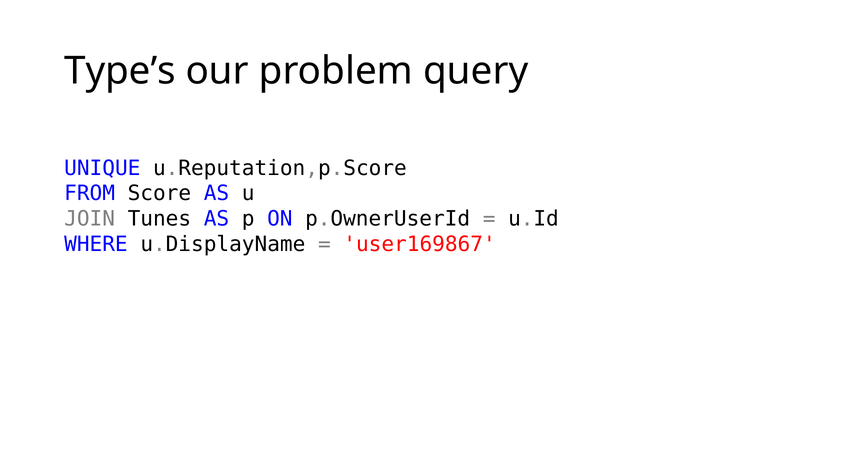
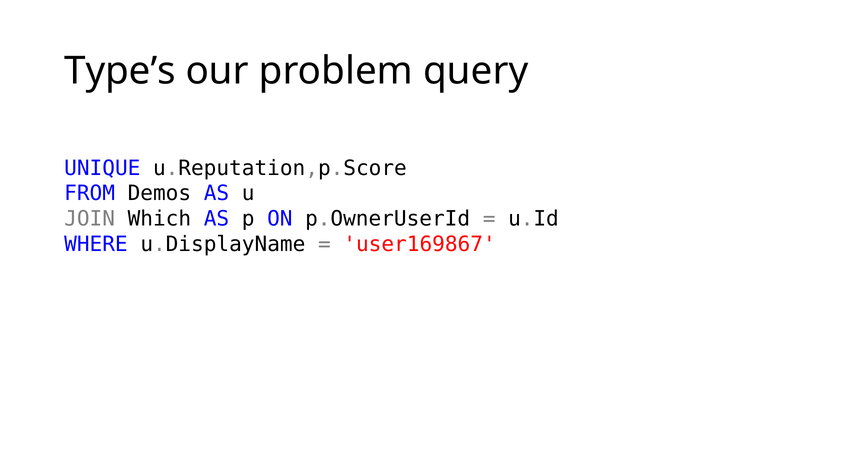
Score: Score -> Demos
Tunes: Tunes -> Which
